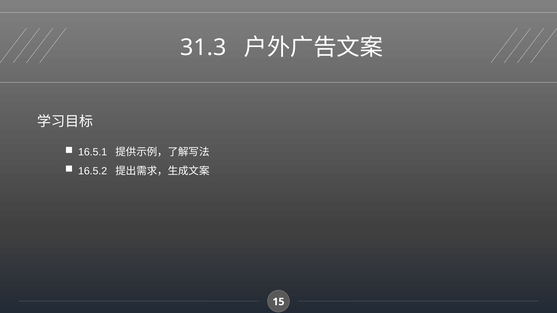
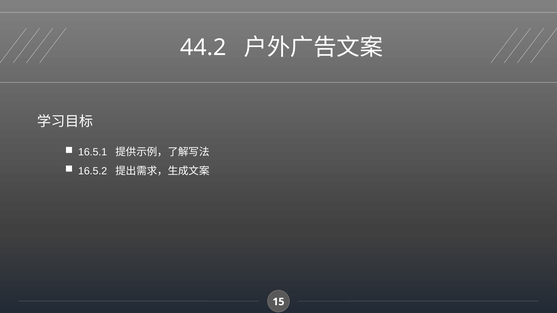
31.3: 31.3 -> 44.2
